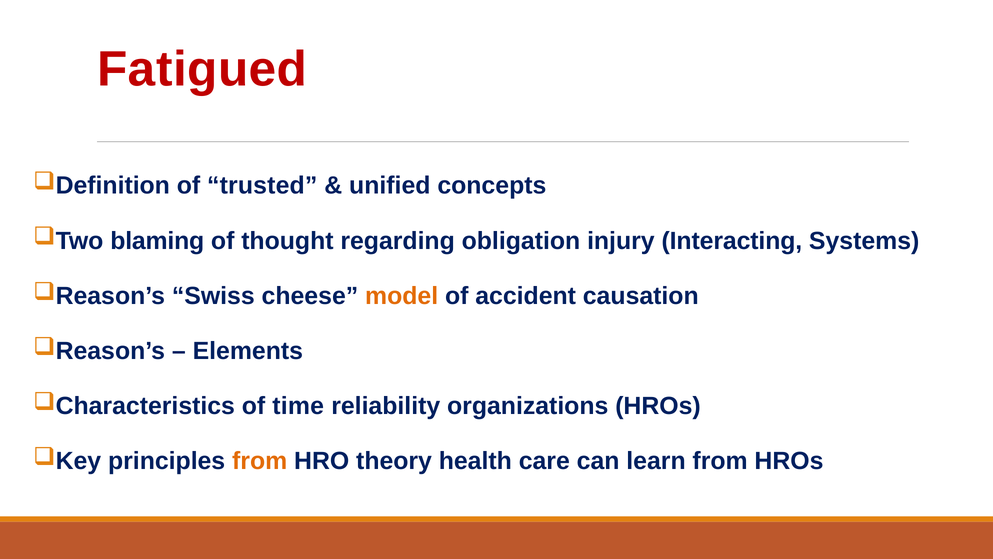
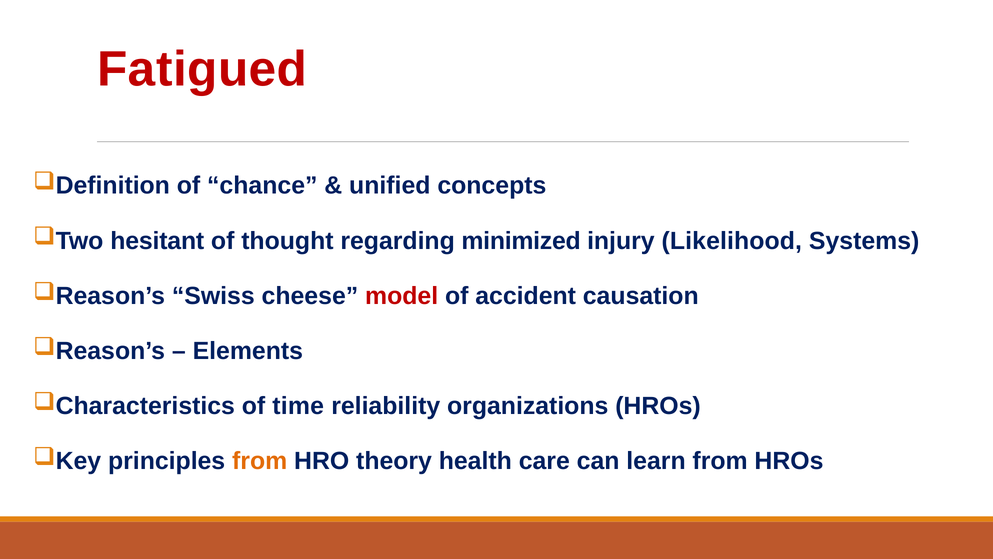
trusted: trusted -> chance
blaming: blaming -> hesitant
obligation: obligation -> minimized
Interacting: Interacting -> Likelihood
model colour: orange -> red
